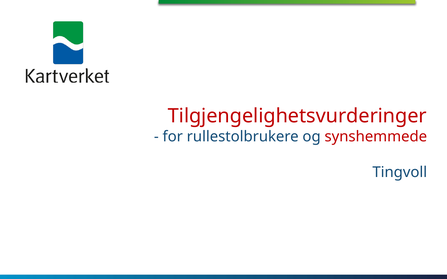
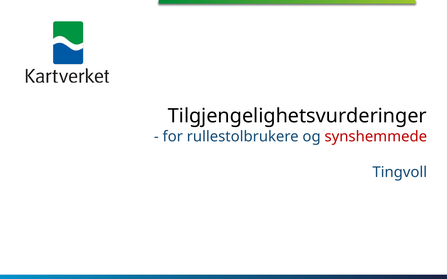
Tilgjengelighetsvurderinger colour: red -> black
